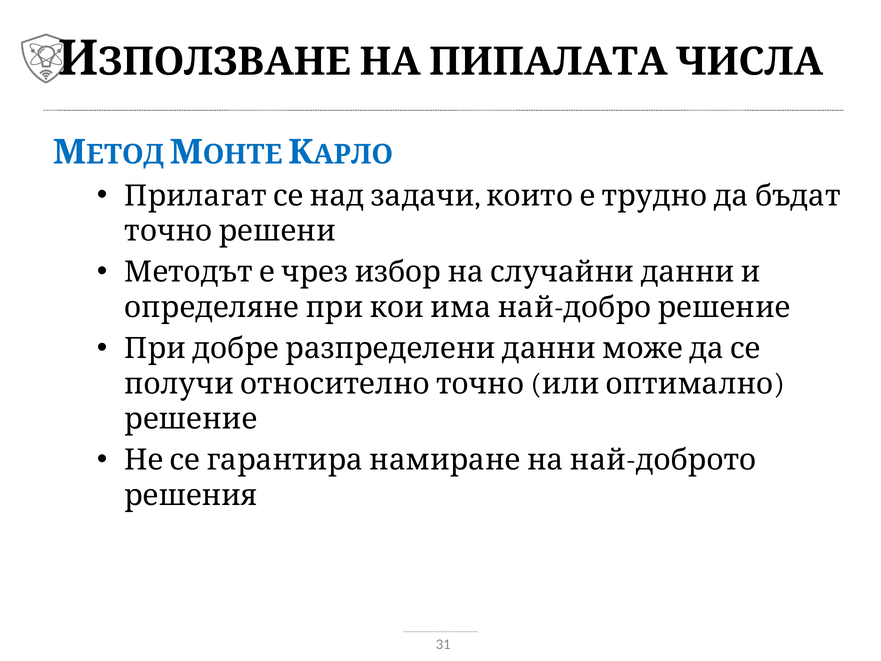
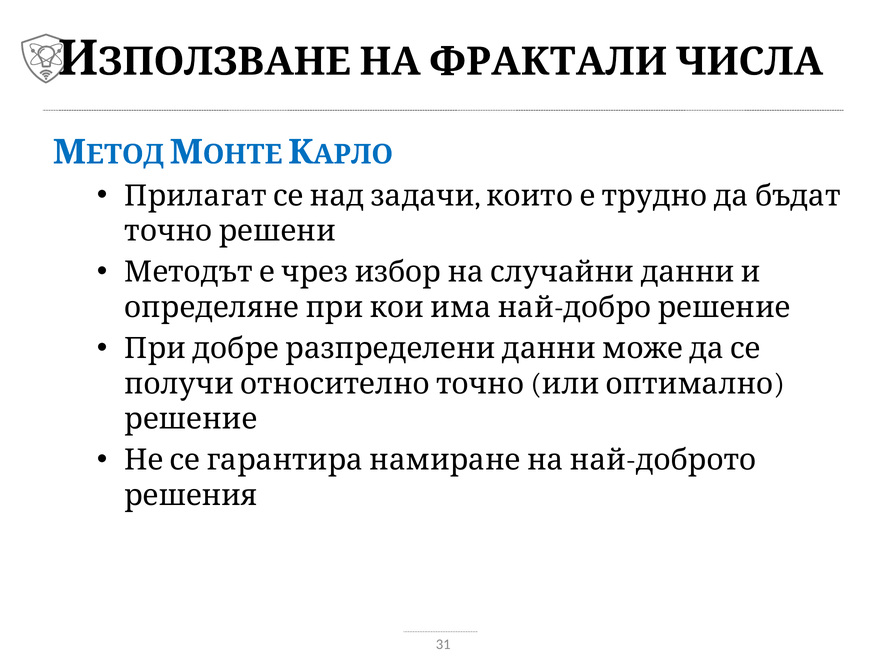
ПИПАЛАТА: ПИПАЛАТА -> ФРАКТАЛИ
